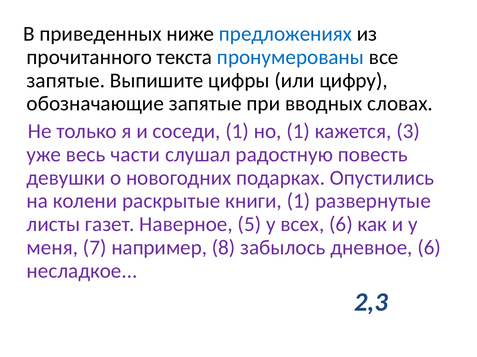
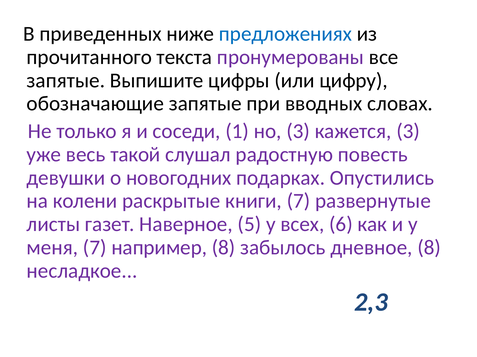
пронумерованы colour: blue -> purple
но 1: 1 -> 3
части: части -> такой
книги 1: 1 -> 7
дневное 6: 6 -> 8
